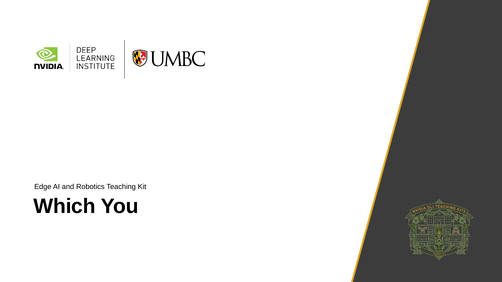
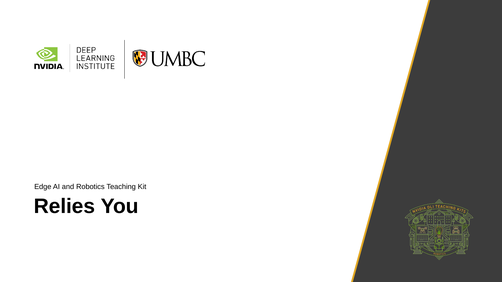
Which: Which -> Relies
